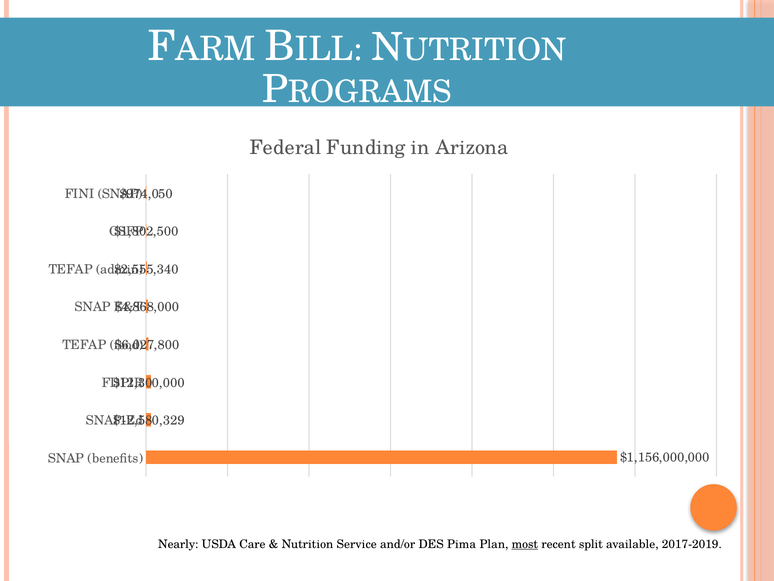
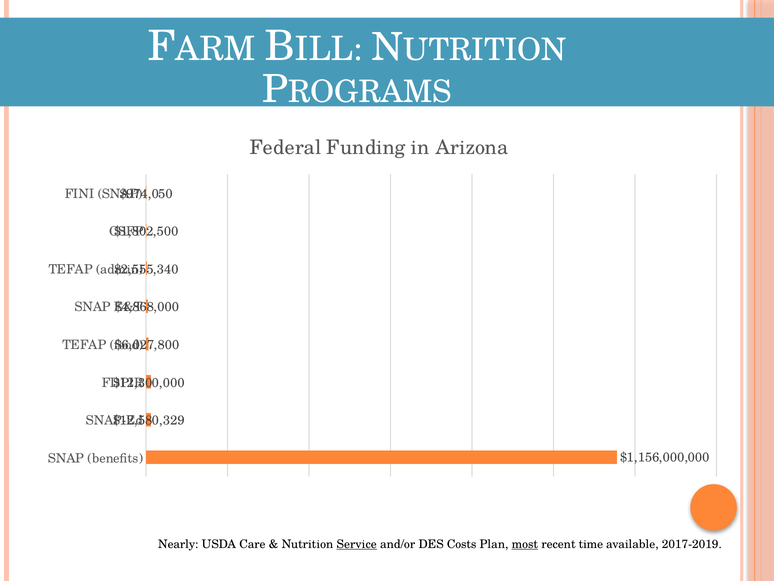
Service underline: none -> present
Pima: Pima -> Costs
split: split -> time
